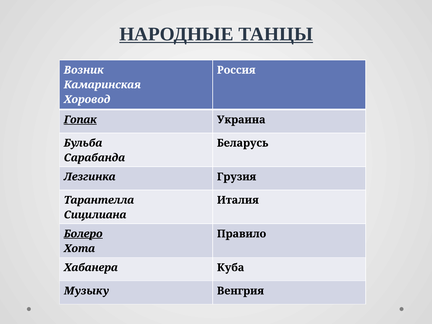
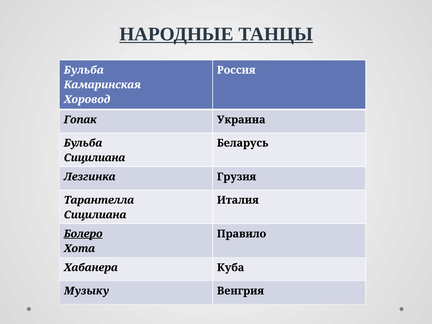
Возник at (84, 70): Возник -> Бульба
Гопак underline: present -> none
Сарабанда at (94, 158): Сарабанда -> Сицилиана
